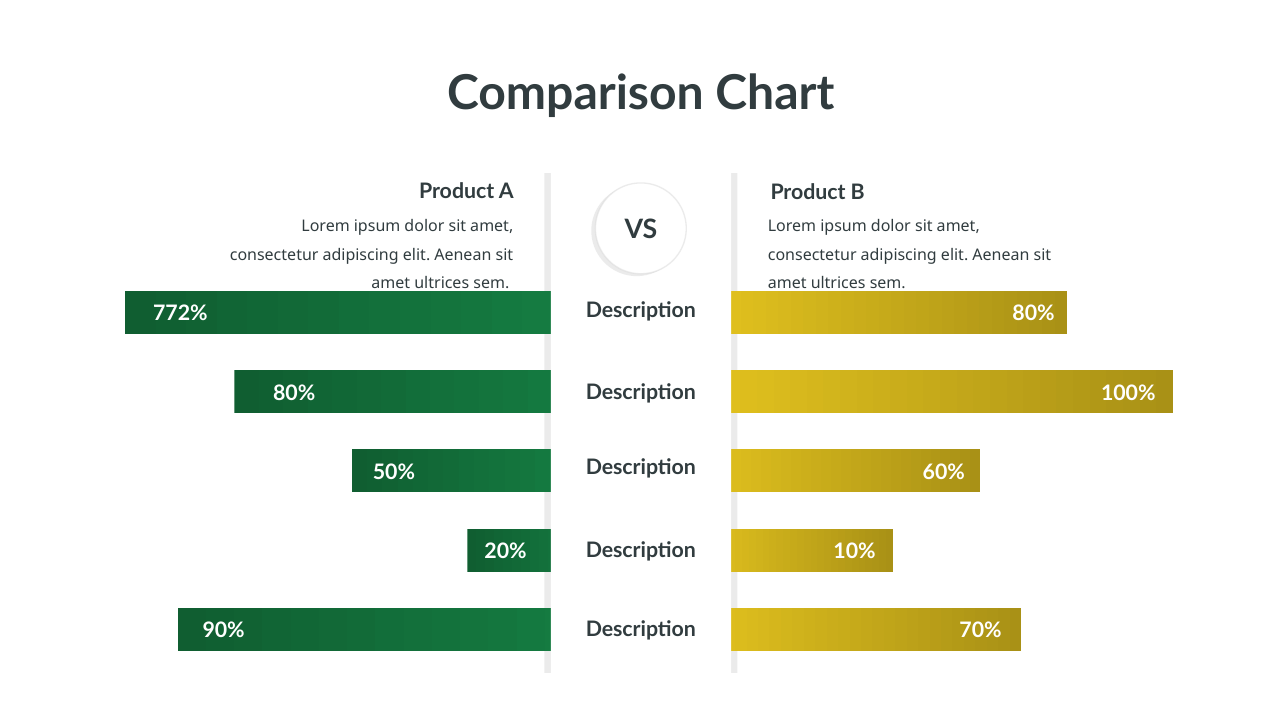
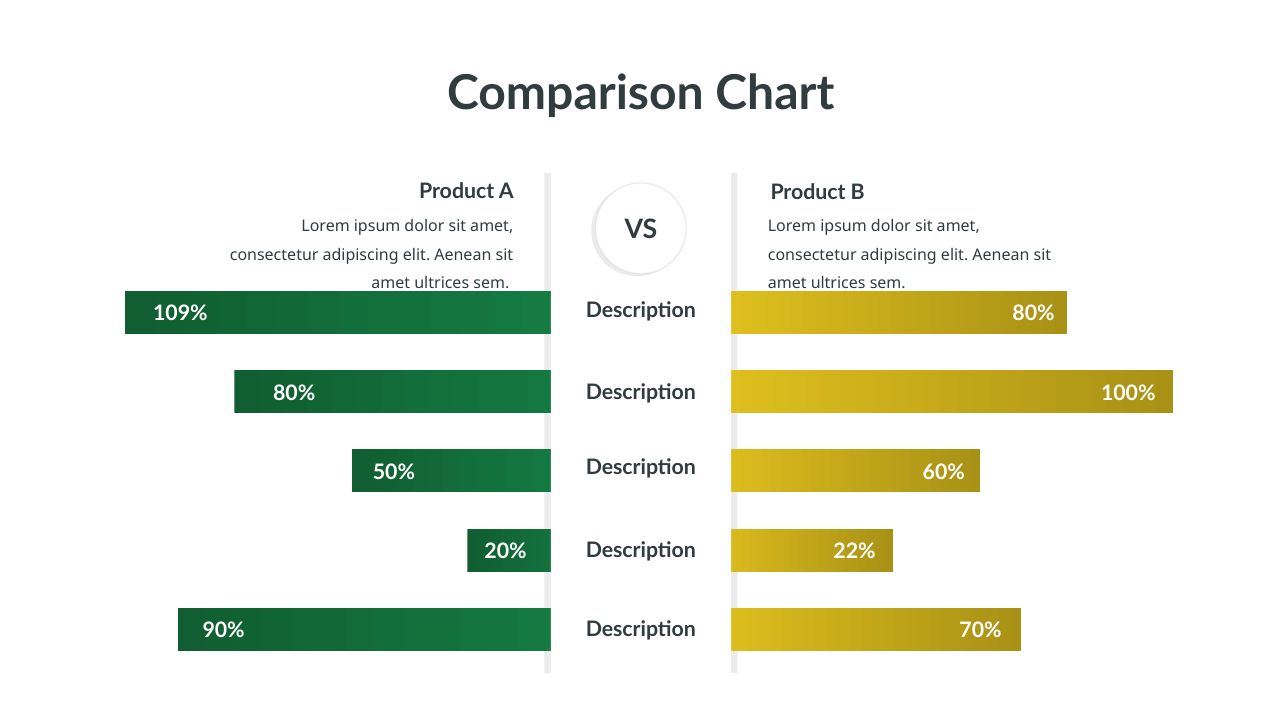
772%: 772% -> 109%
10%: 10% -> 22%
